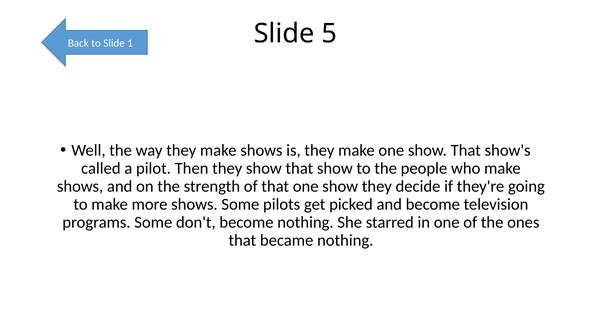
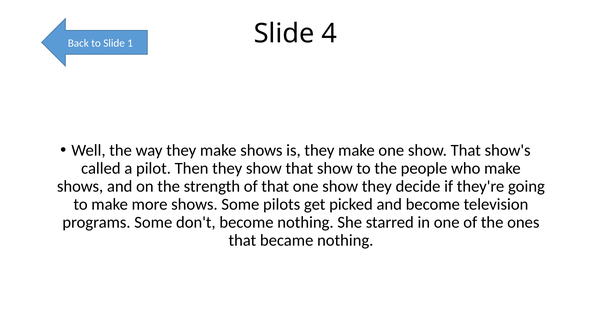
5: 5 -> 4
